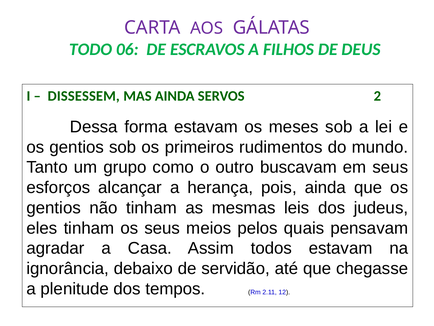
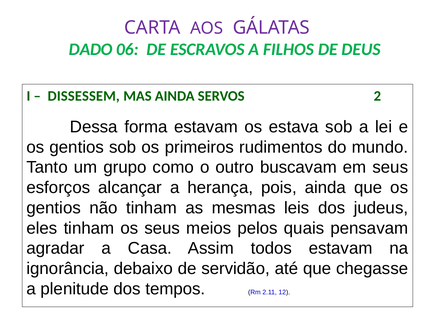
TODO: TODO -> DADO
meses: meses -> estava
